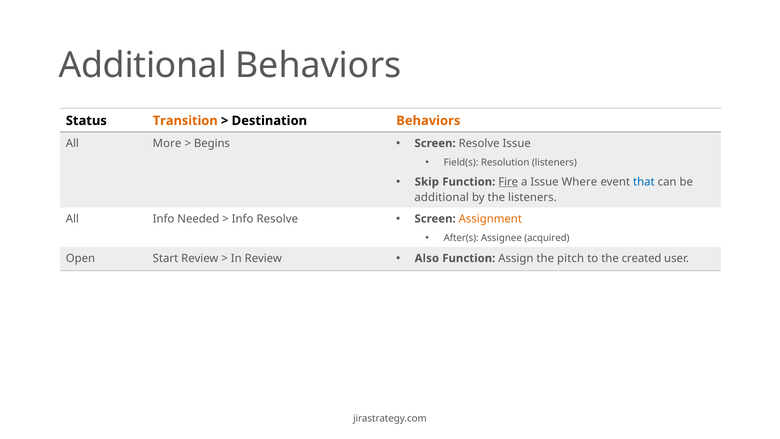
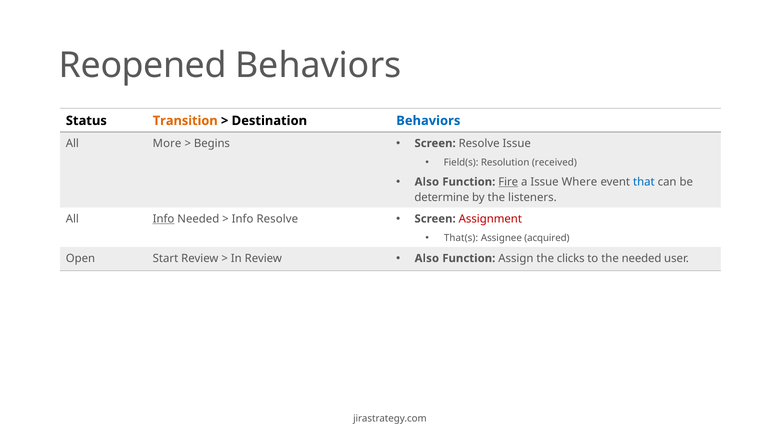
Additional at (143, 66): Additional -> Reopened
Behaviors at (428, 121) colour: orange -> blue
Resolution listeners: listeners -> received
Skip at (427, 182): Skip -> Also
additional at (442, 197): additional -> determine
Info at (164, 219) underline: none -> present
Assignment colour: orange -> red
After(s: After(s -> That(s
pitch: pitch -> clicks
the created: created -> needed
